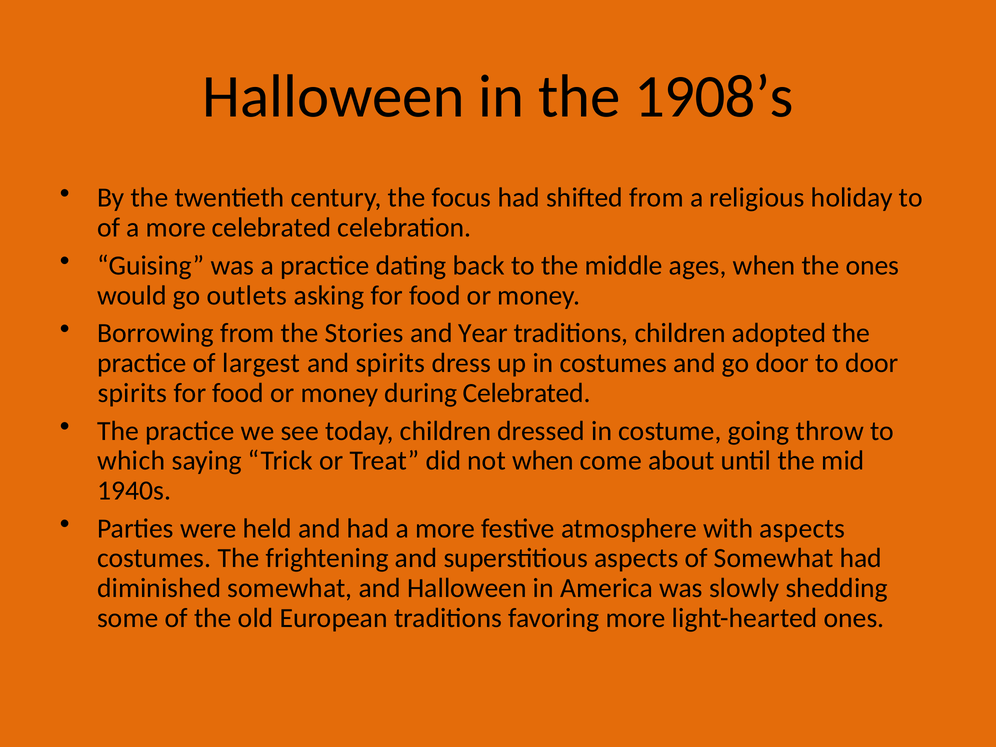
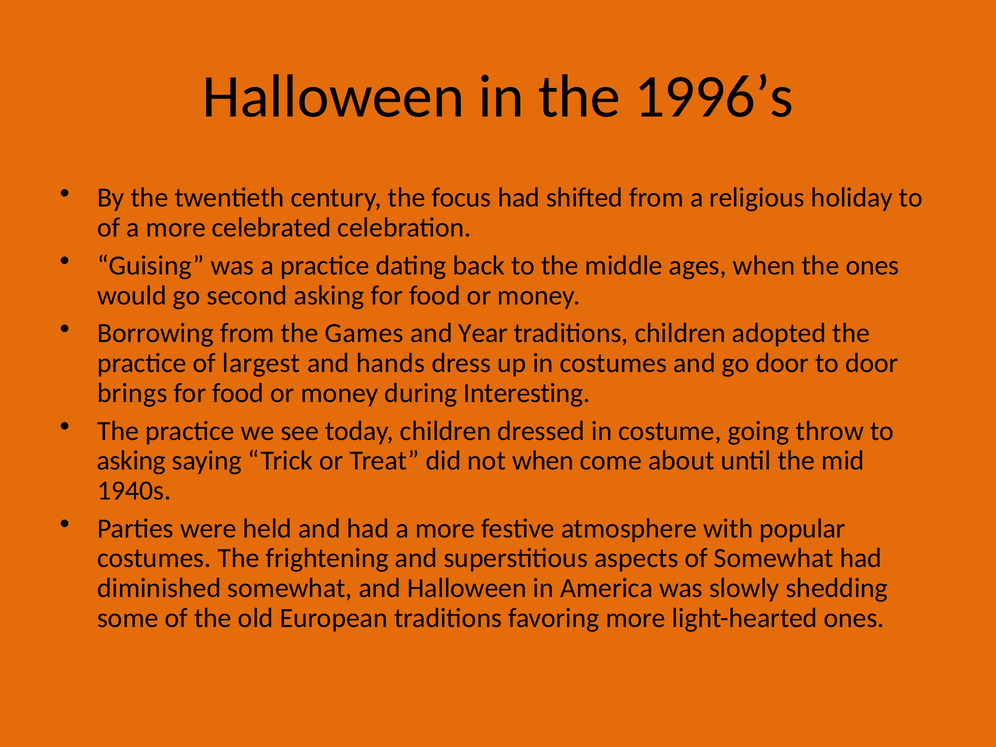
1908’s: 1908’s -> 1996’s
outlets: outlets -> second
Stories: Stories -> Games
and spirits: spirits -> hands
spirits at (132, 393): spirits -> brings
during Celebrated: Celebrated -> Interesting
which at (131, 461): which -> asking
with aspects: aspects -> popular
